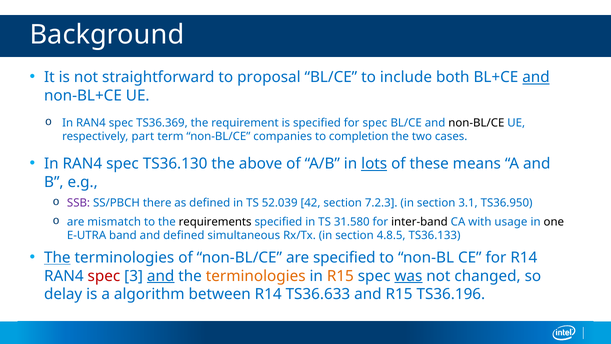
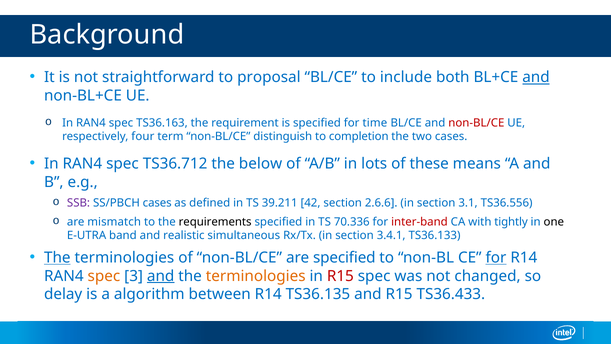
TS36.369: TS36.369 -> TS36.163
for spec: spec -> time
non-BL/CE at (476, 123) colour: black -> red
part: part -> four
companies: companies -> distinguish
TS36.130: TS36.130 -> TS36.712
above: above -> below
lots underline: present -> none
SS/PBCH there: there -> cases
52.039: 52.039 -> 39.211
7.2.3: 7.2.3 -> 2.6.6
TS36.950: TS36.950 -> TS36.556
31.580: 31.580 -> 70.336
inter-band colour: black -> red
usage: usage -> tightly
and defined: defined -> realistic
4.8.5: 4.8.5 -> 3.4.1
for at (496, 257) underline: none -> present
spec at (104, 276) colour: red -> orange
R15 at (340, 276) colour: orange -> red
was underline: present -> none
TS36.633: TS36.633 -> TS36.135
TS36.196: TS36.196 -> TS36.433
